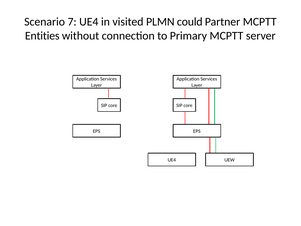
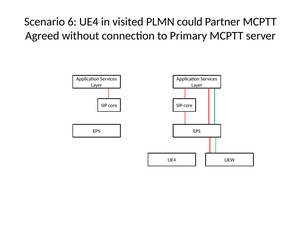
7: 7 -> 6
Entities: Entities -> Agreed
